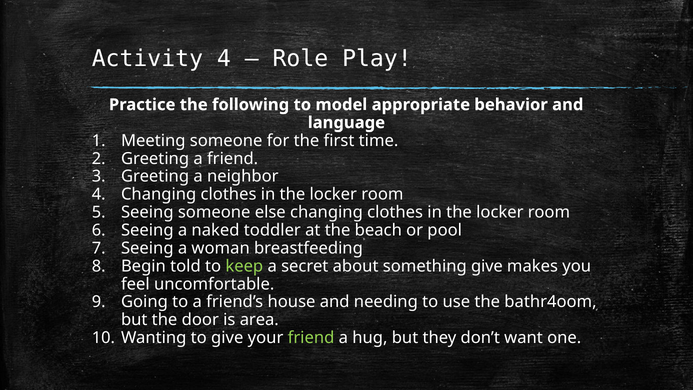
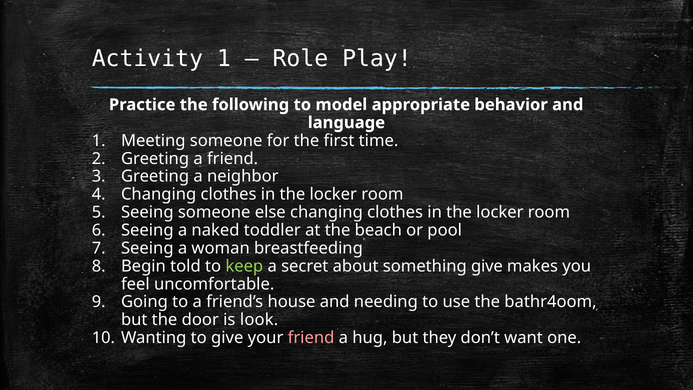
Activity 4: 4 -> 1
area: area -> look
friend at (311, 338) colour: light green -> pink
